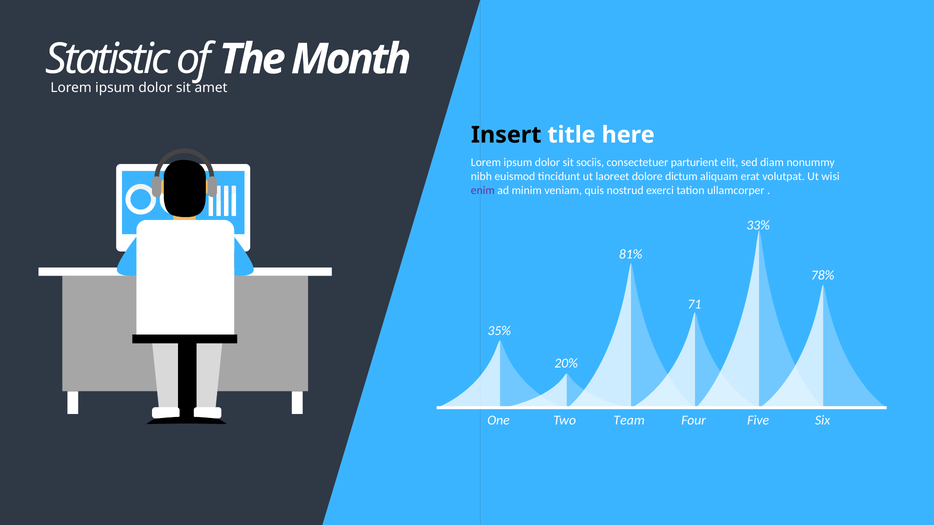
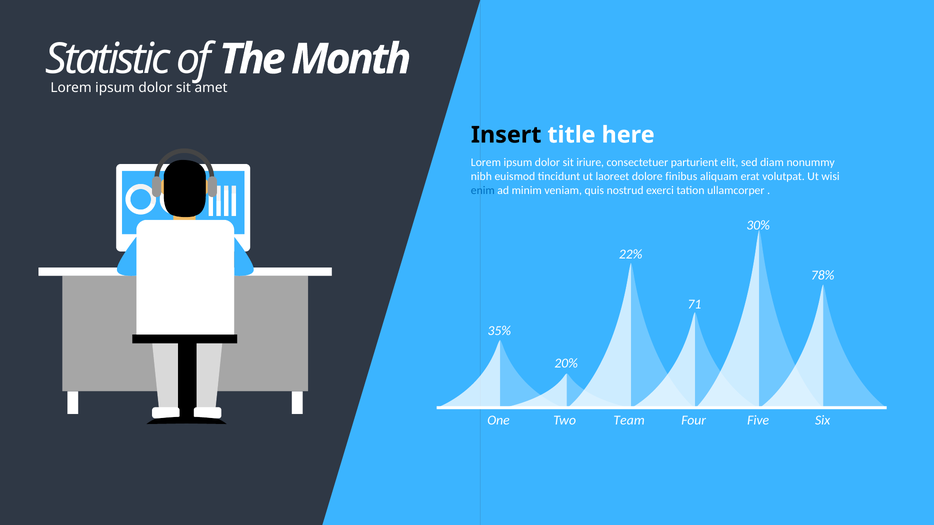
sociis: sociis -> iriure
dictum: dictum -> finibus
enim colour: purple -> blue
33%: 33% -> 30%
81%: 81% -> 22%
